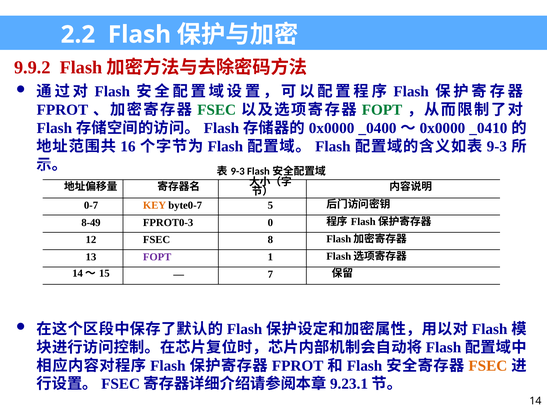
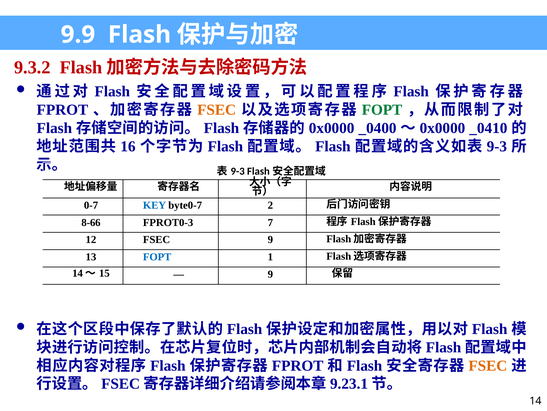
2.2: 2.2 -> 9.9
9.9.2: 9.9.2 -> 9.3.2
FSEC at (217, 110) colour: green -> orange
KEY colour: orange -> blue
5: 5 -> 2
8-49: 8-49 -> 8-66
0: 0 -> 7
FSEC 8: 8 -> 9
FOPT at (157, 257) colour: purple -> blue
7 at (270, 274): 7 -> 9
